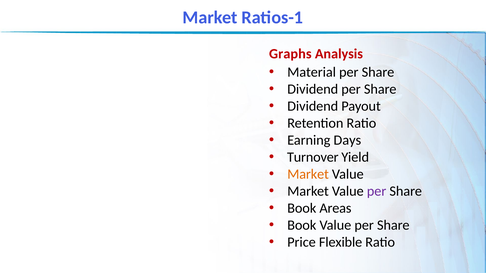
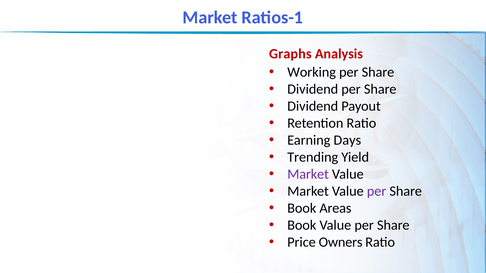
Material: Material -> Working
Turnover: Turnover -> Trending
Market at (308, 174) colour: orange -> purple
Flexible: Flexible -> Owners
